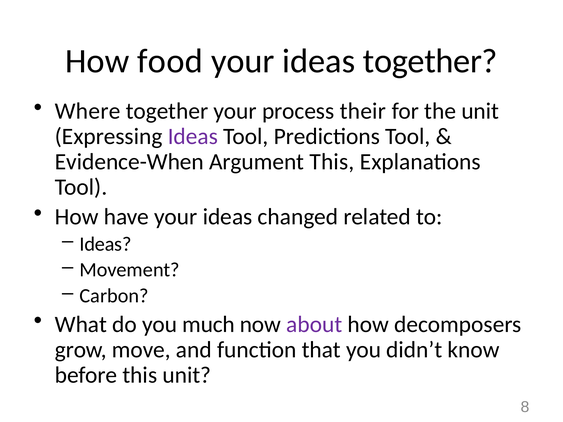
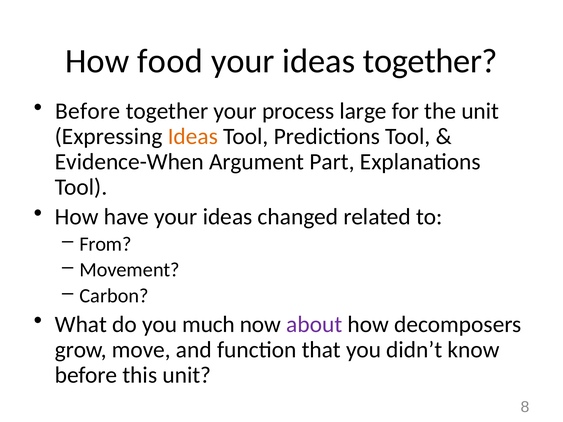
Where at (88, 111): Where -> Before
their: their -> large
Ideas at (193, 137) colour: purple -> orange
Argument This: This -> Part
Ideas at (105, 244): Ideas -> From
